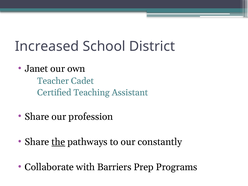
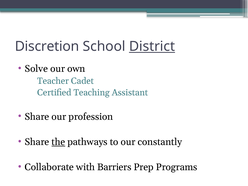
Increased: Increased -> Discretion
District underline: none -> present
Janet: Janet -> Solve
